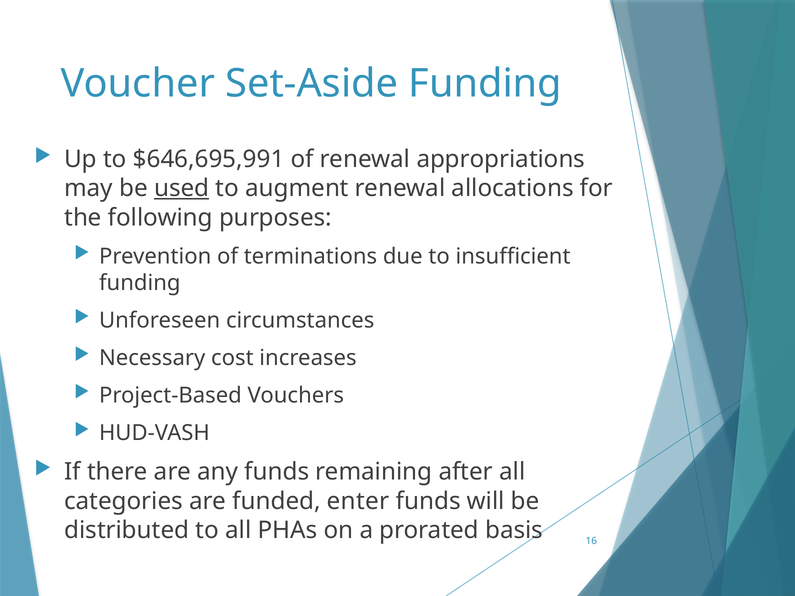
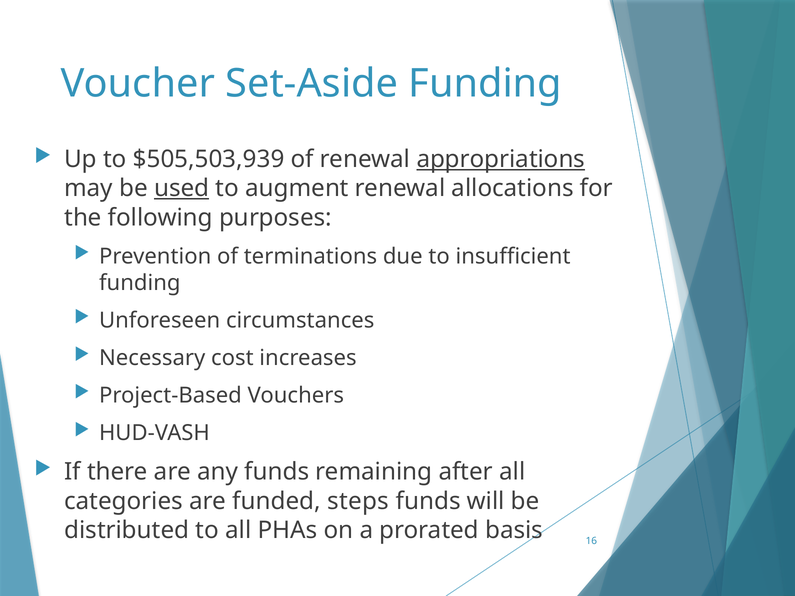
$646,695,991: $646,695,991 -> $505,503,939
appropriations underline: none -> present
enter: enter -> steps
